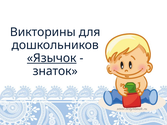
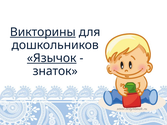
Викторины underline: none -> present
